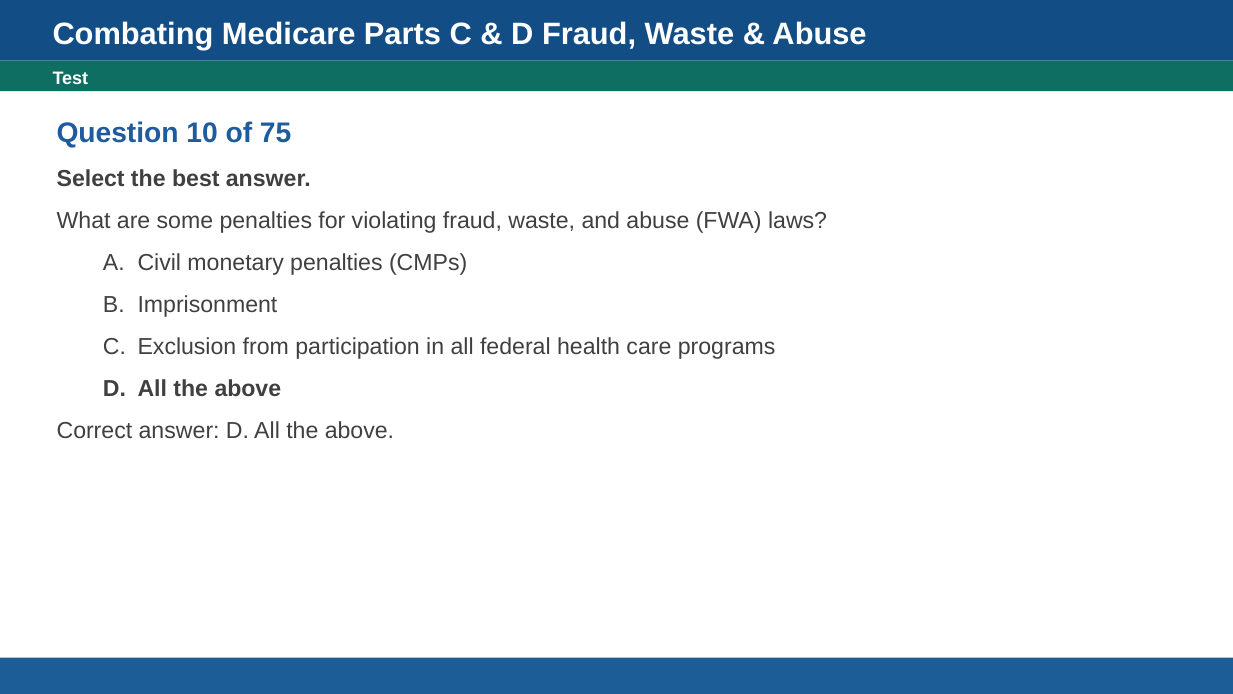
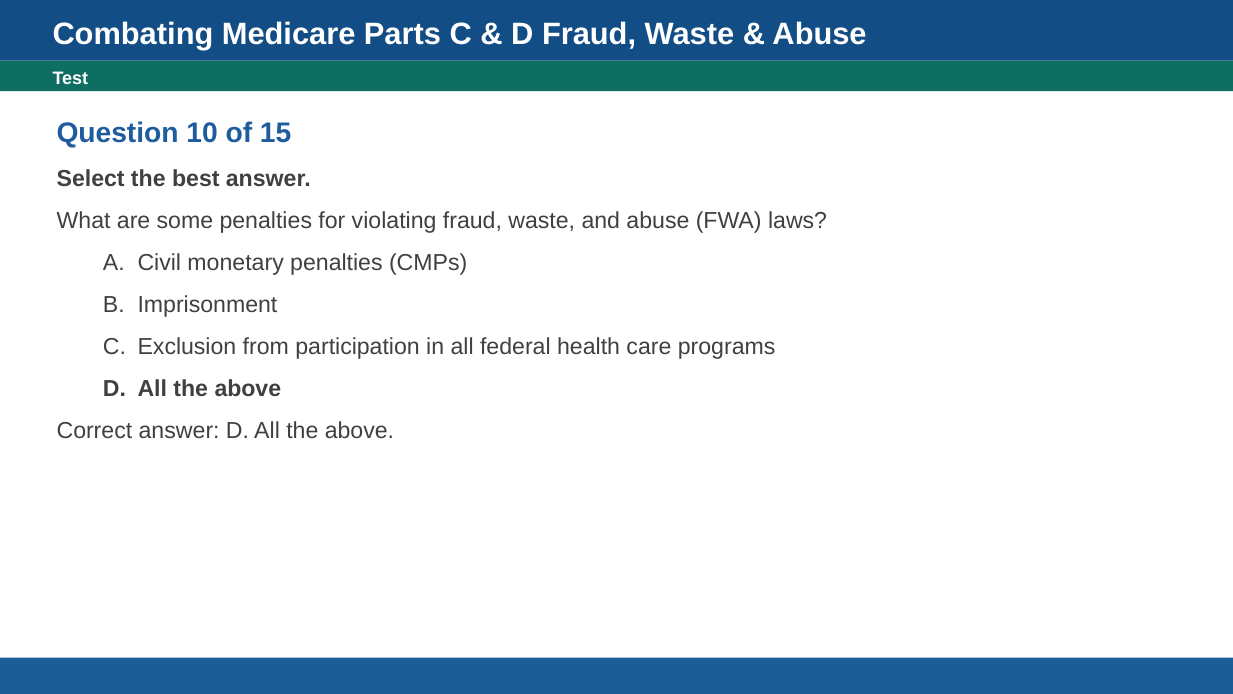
75: 75 -> 15
